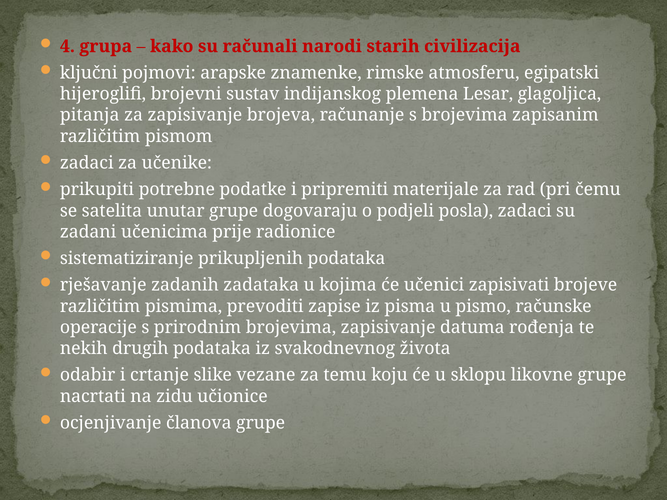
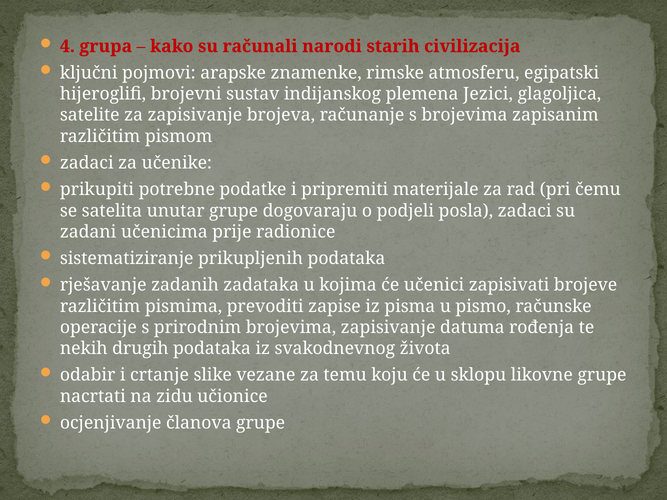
Lesar: Lesar -> Jezici
pitanja: pitanja -> satelite
